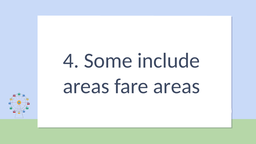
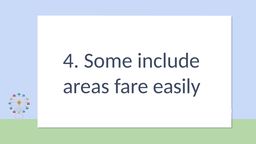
fare areas: areas -> easily
